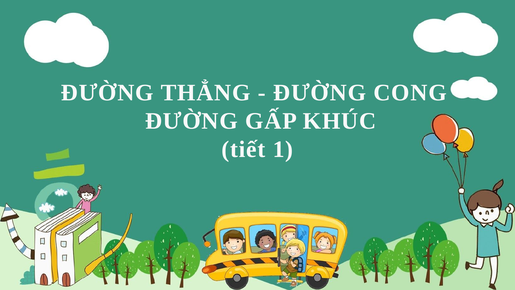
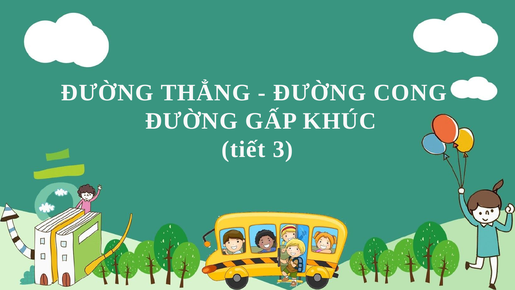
1: 1 -> 3
